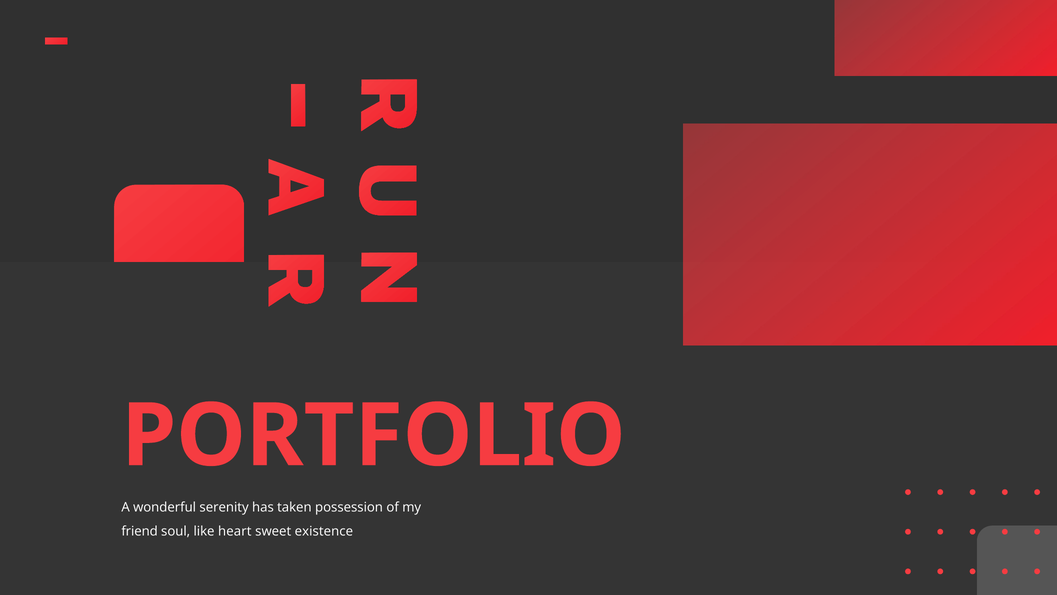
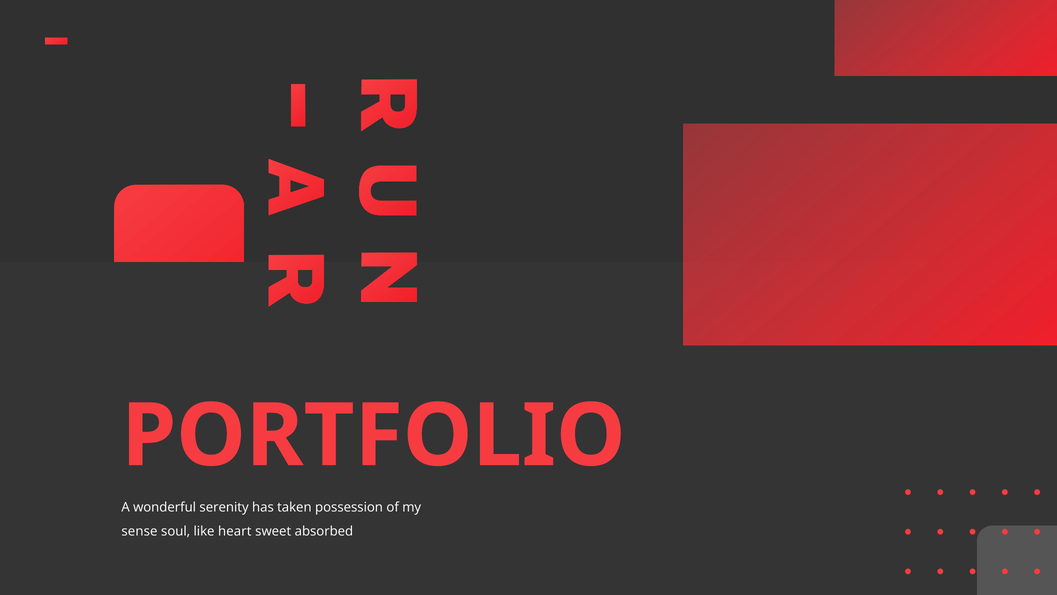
friend: friend -> sense
existence: existence -> absorbed
